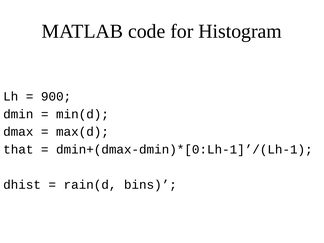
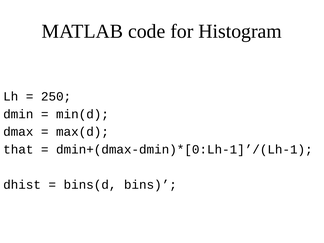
900: 900 -> 250
rain(d: rain(d -> bins(d
